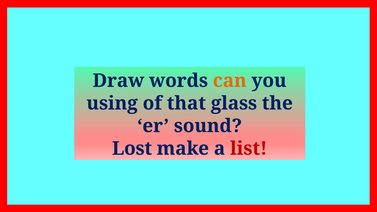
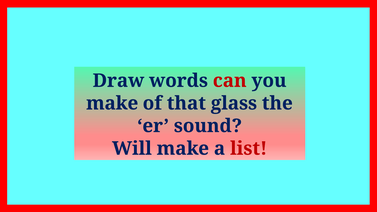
can colour: orange -> red
using at (112, 103): using -> make
Lost: Lost -> Will
